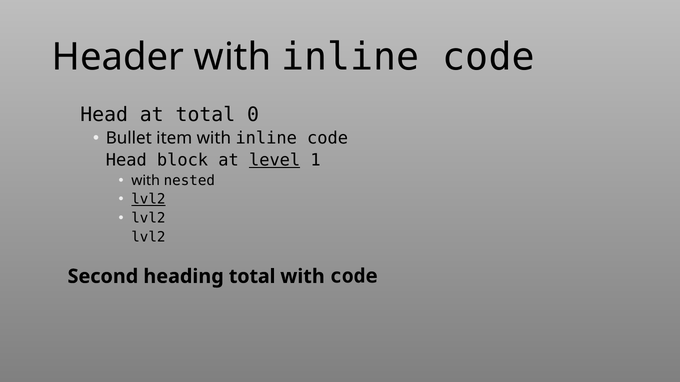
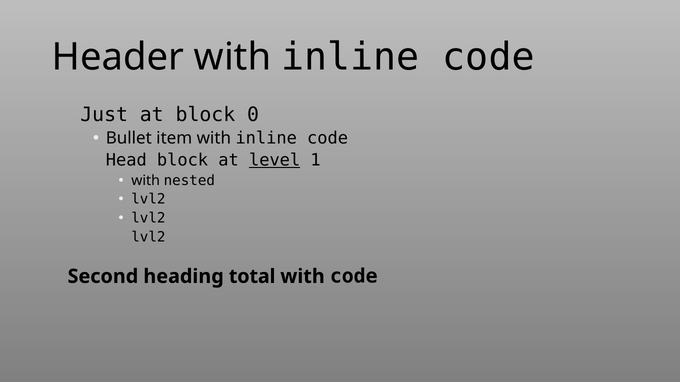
Head at (104, 115): Head -> Just
at total: total -> block
lvl2 at (148, 200) underline: present -> none
